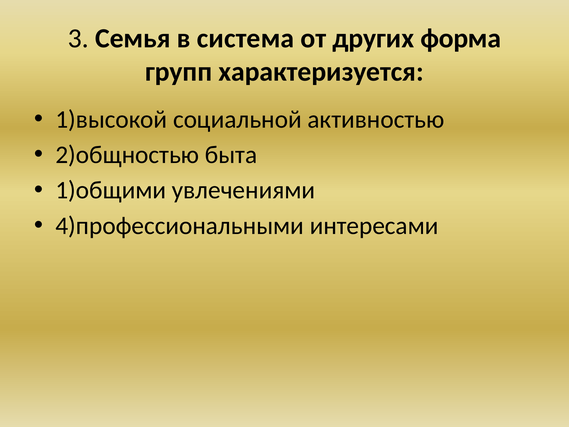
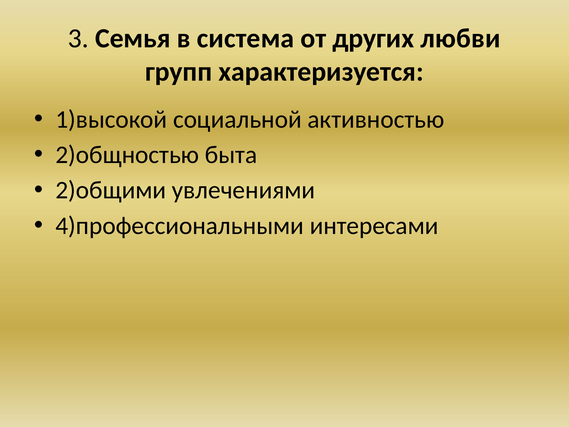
форма: форма -> любви
1)общими: 1)общими -> 2)общими
